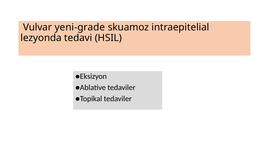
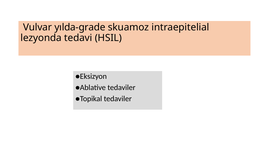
yeni-grade: yeni-grade -> yılda-grade
